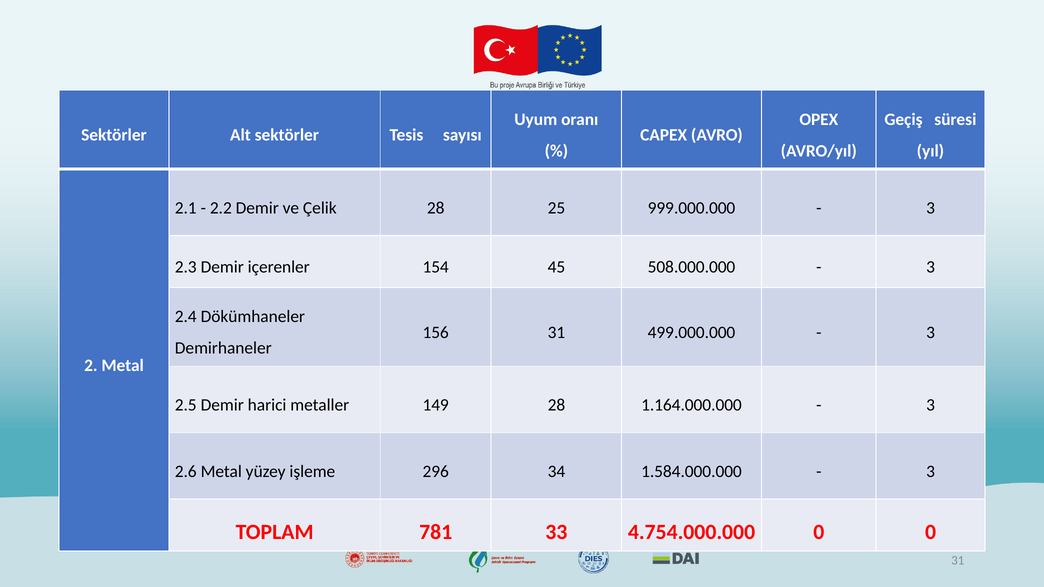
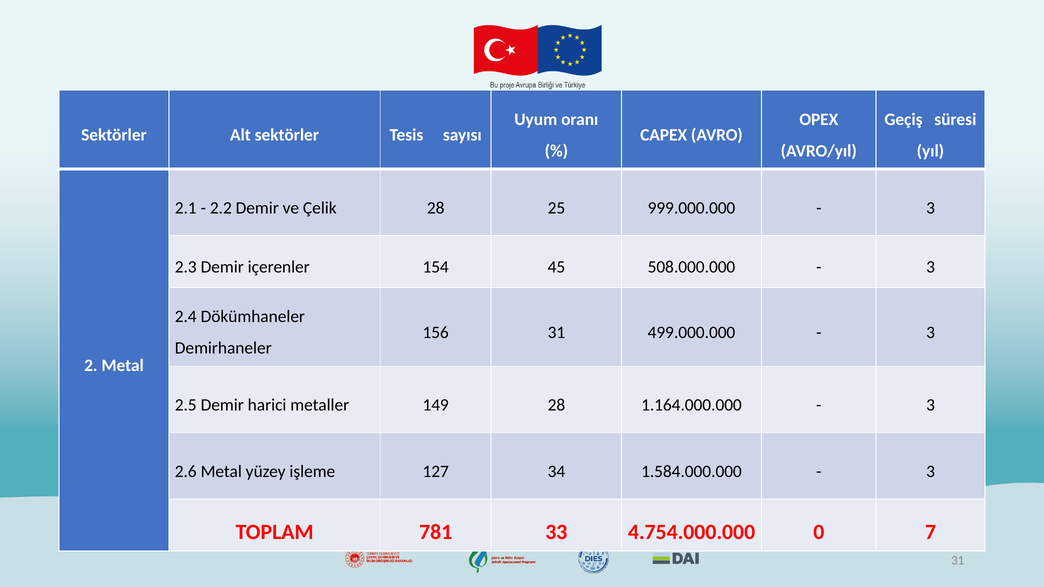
296: 296 -> 127
0 0: 0 -> 7
